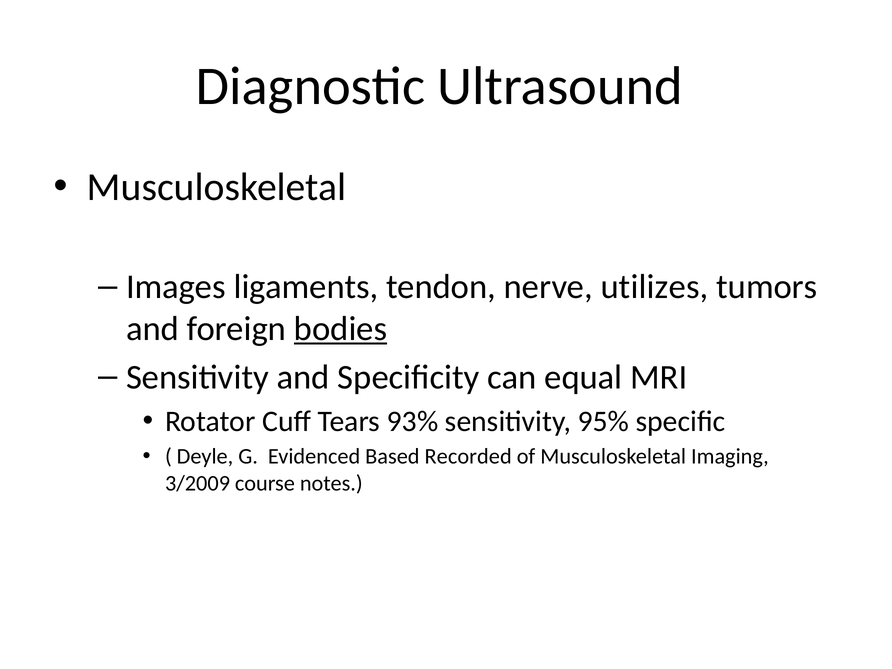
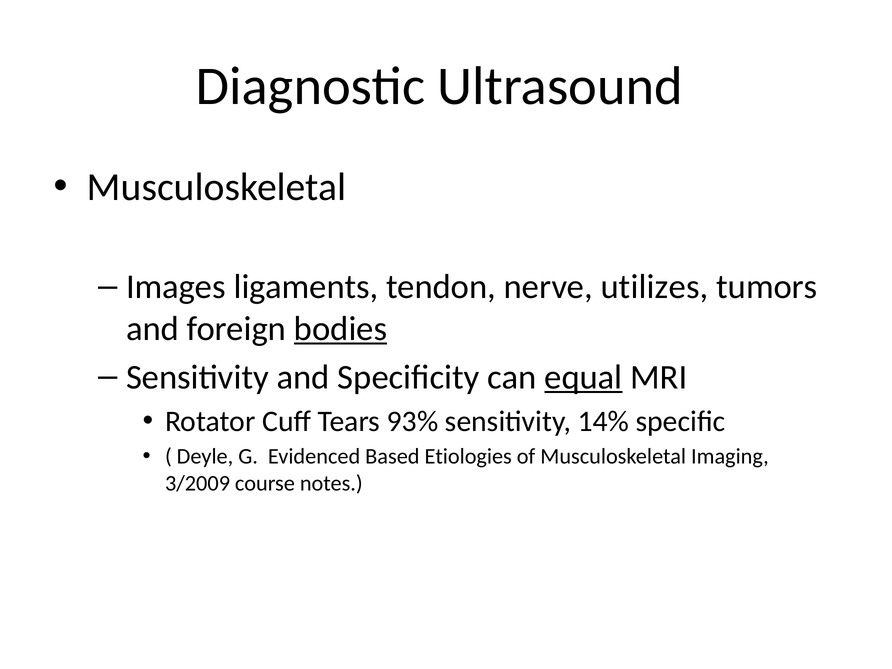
equal underline: none -> present
95%: 95% -> 14%
Recorded: Recorded -> Etiologies
